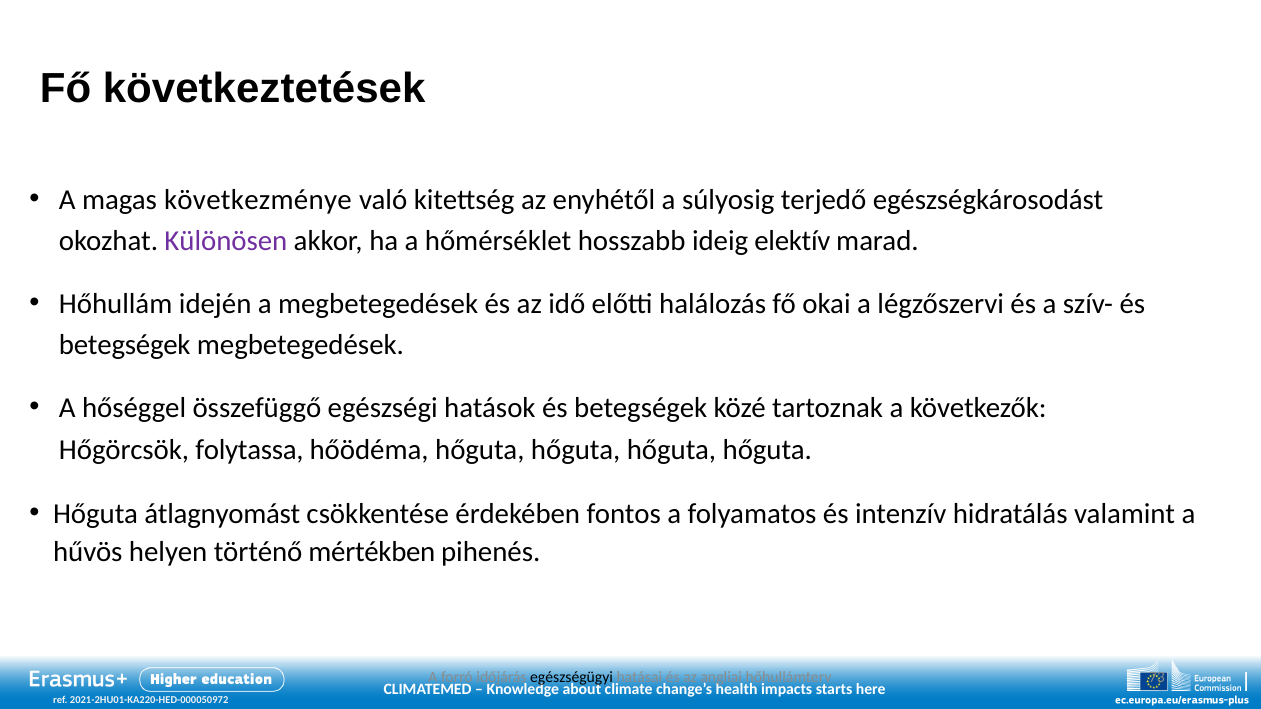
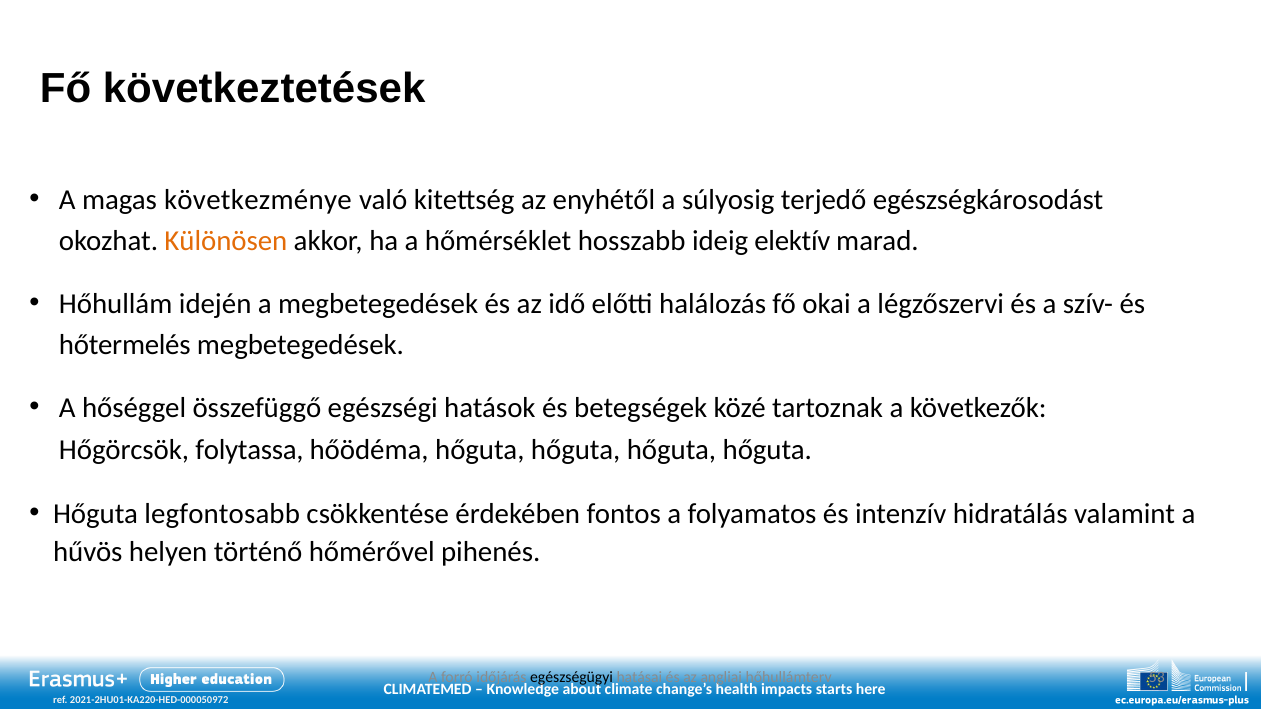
Különösen colour: purple -> orange
betegségek at (125, 346): betegségek -> hőtermelés
átlagnyomást: átlagnyomást -> legfontosabb
mértékben: mértékben -> hőmérővel
73: 73 -> 53
